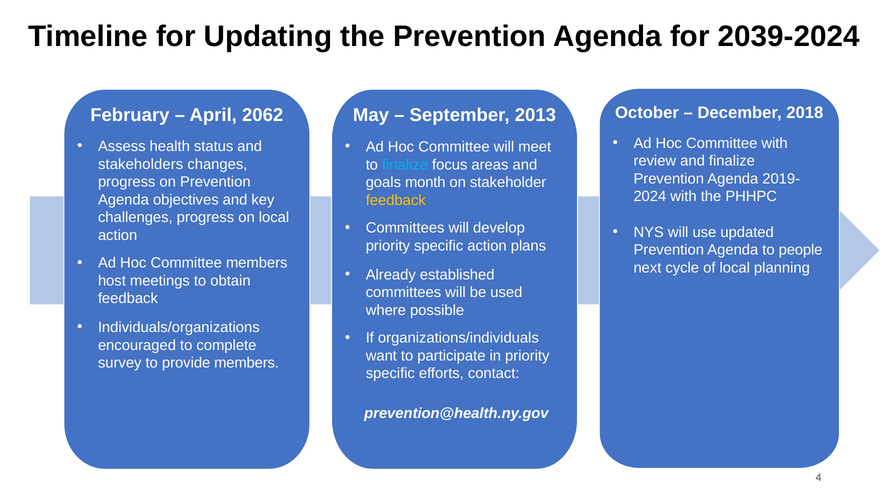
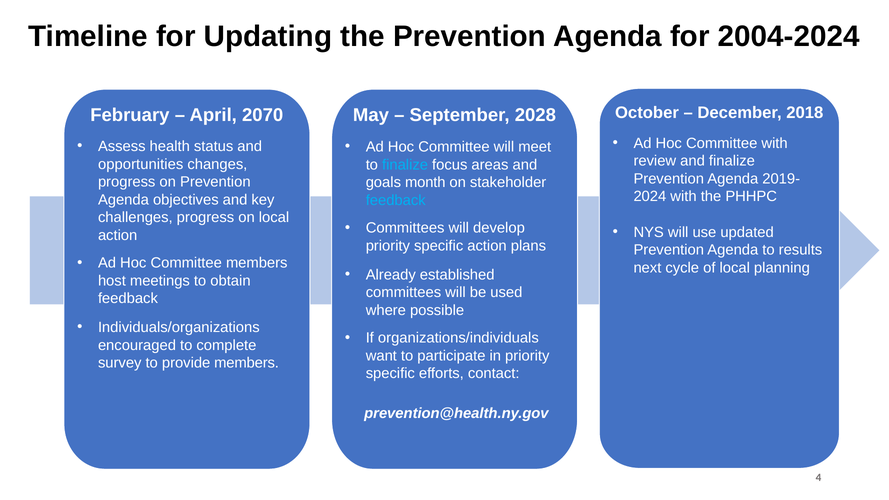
2039-2024: 2039-2024 -> 2004-2024
2062: 2062 -> 2070
2013: 2013 -> 2028
stakeholders: stakeholders -> opportunities
feedback at (396, 200) colour: yellow -> light blue
people: people -> results
